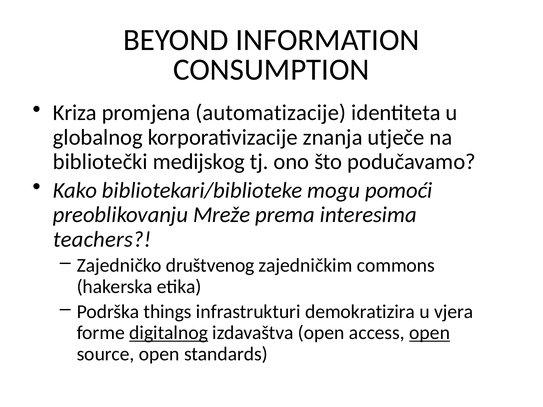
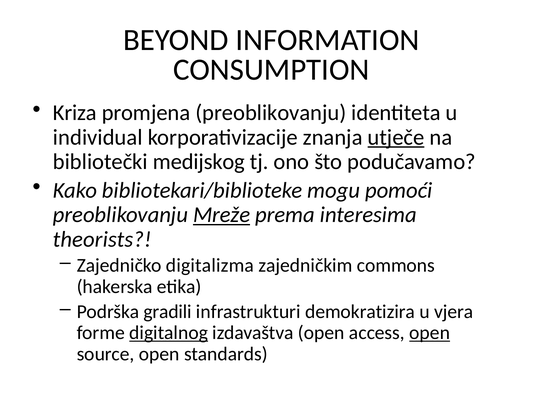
promjena automatizacije: automatizacije -> preoblikovanju
globalnog: globalnog -> individual
utječe underline: none -> present
Mreže underline: none -> present
teachers: teachers -> theorists
društvenog: društvenog -> digitalizma
things: things -> gradili
